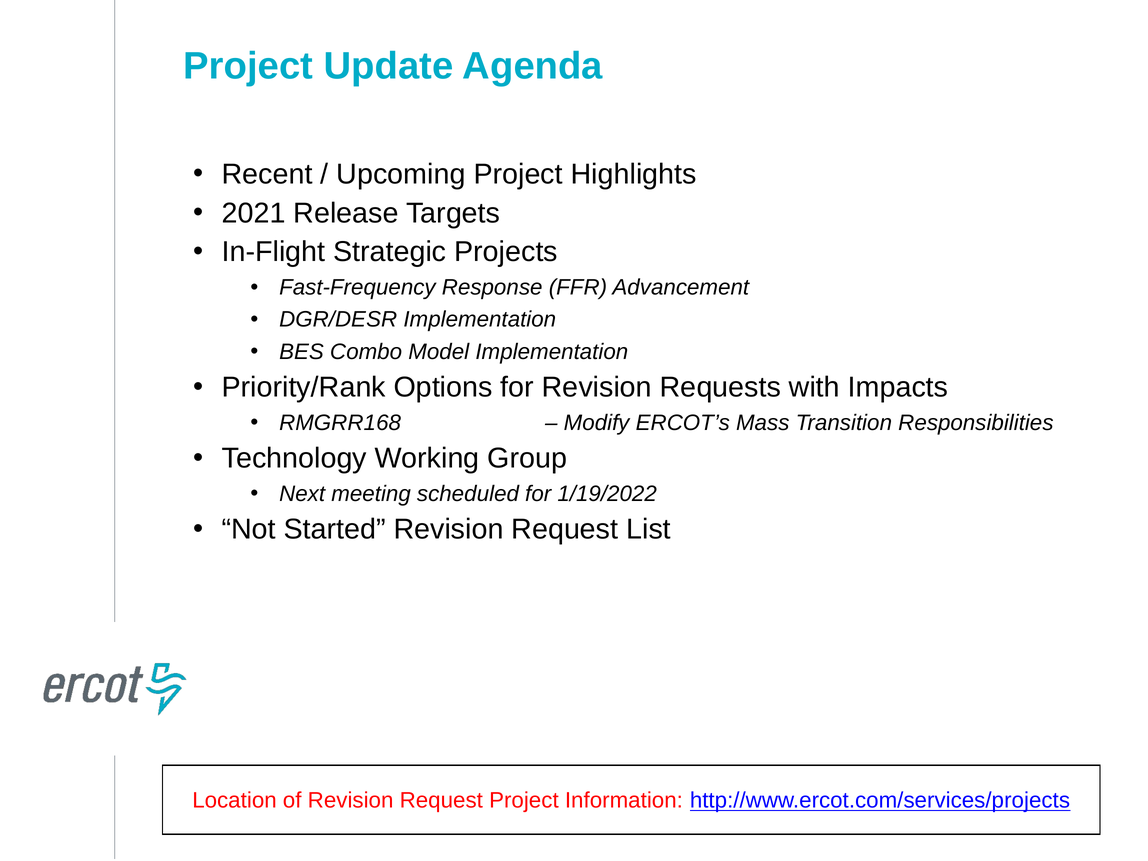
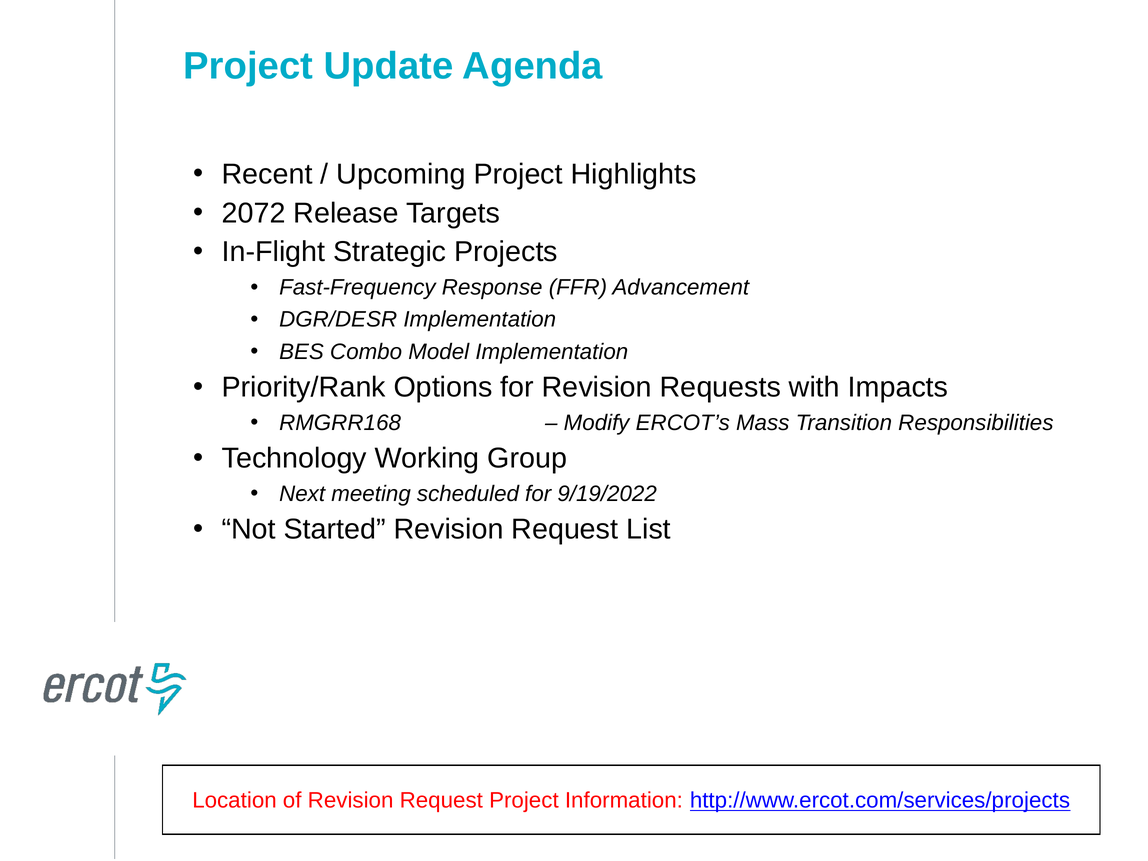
2021: 2021 -> 2072
1/19/2022: 1/19/2022 -> 9/19/2022
